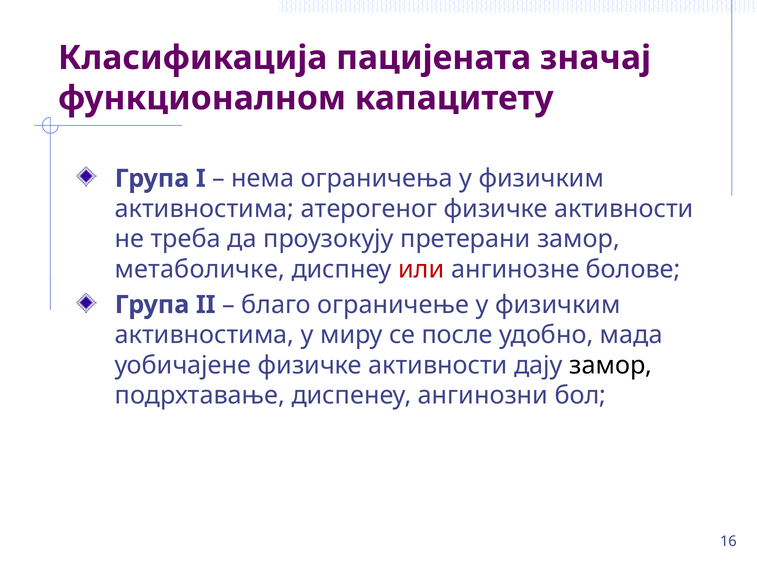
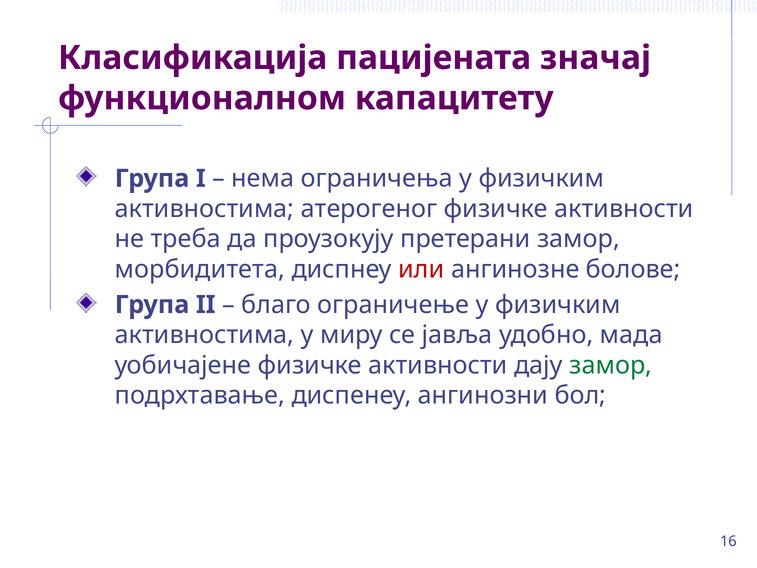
метаболичке: метаболичке -> морбидитета
после: после -> јавља
замор at (611, 365) colour: black -> green
